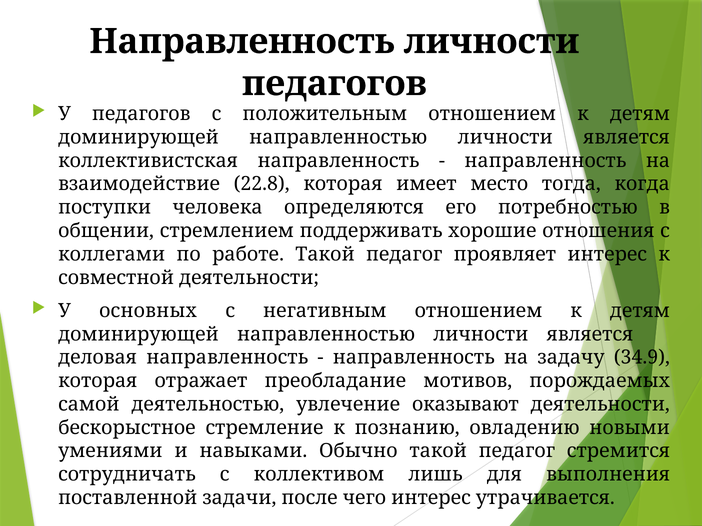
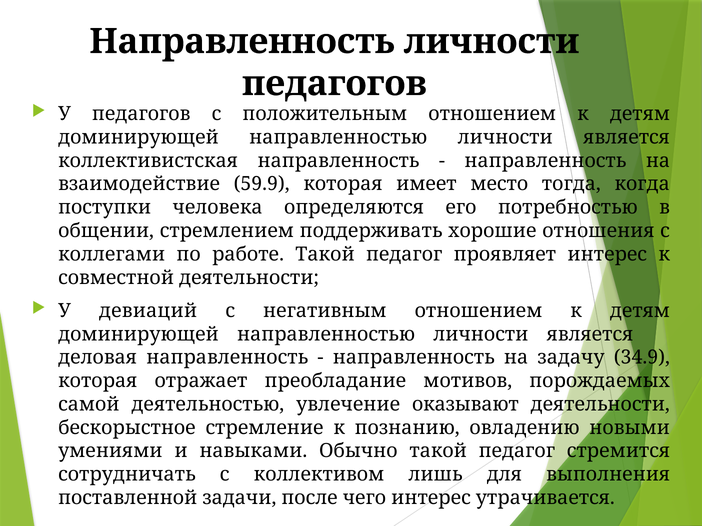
22.8: 22.8 -> 59.9
основных: основных -> девиаций
